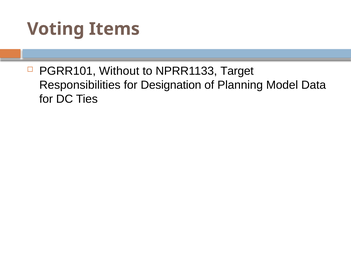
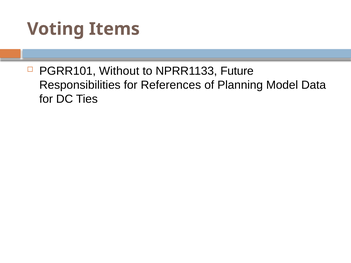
Target: Target -> Future
Designation: Designation -> References
